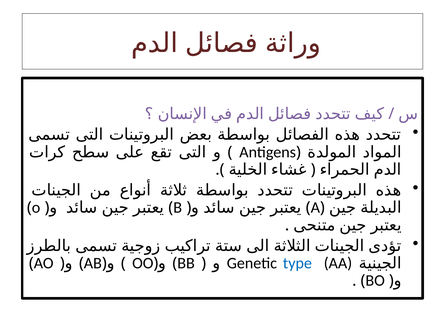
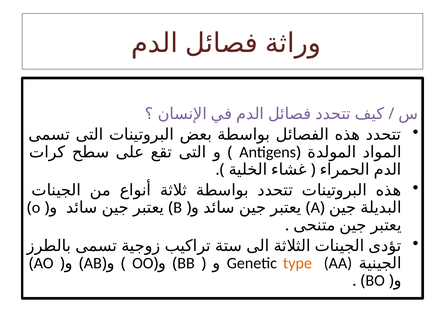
type colour: blue -> orange
